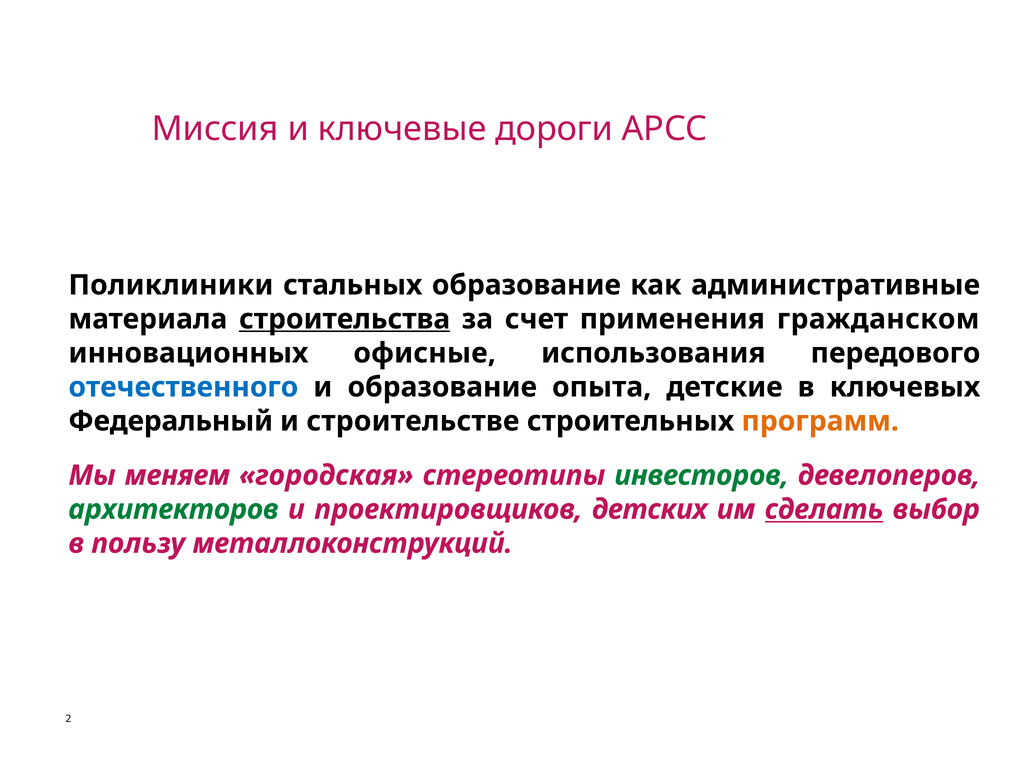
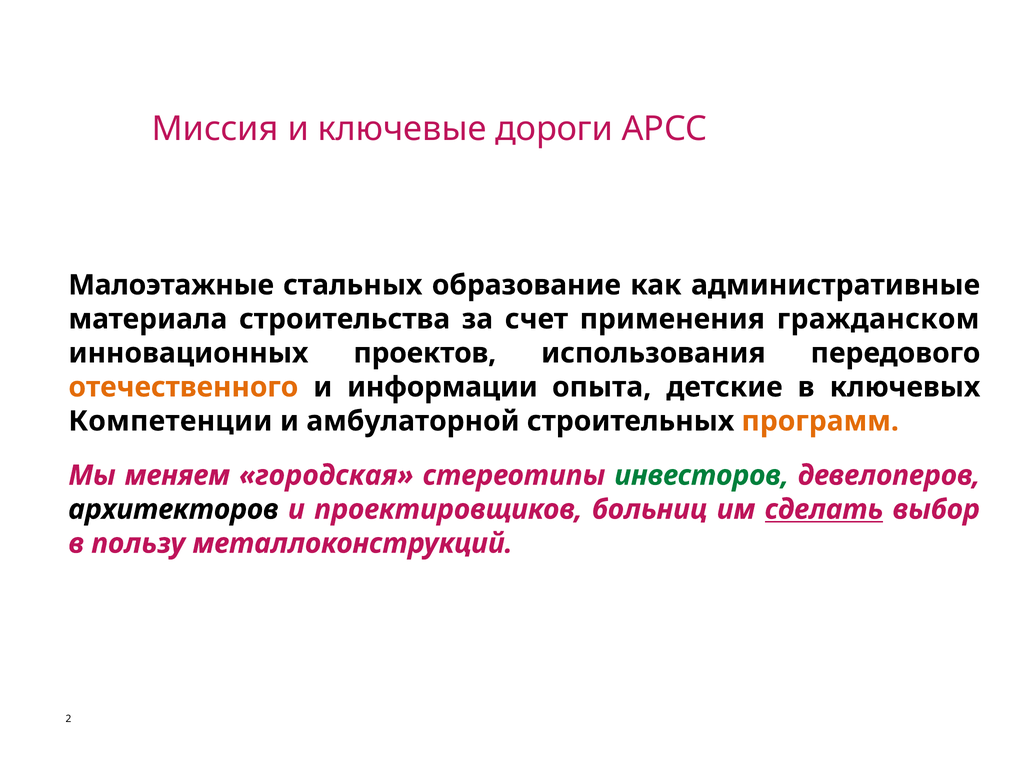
Поликлиники: Поликлиники -> Малоэтажные
строительства underline: present -> none
офисные: офисные -> проектов
отечественного colour: blue -> orange
и образование: образование -> информации
Федеральный: Федеральный -> Компетенции
строительстве: строительстве -> амбулаторной
архитекторов colour: green -> black
детских: детских -> больниц
